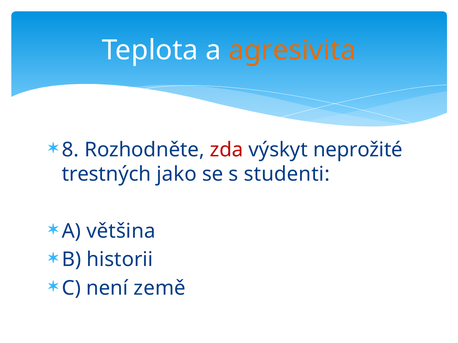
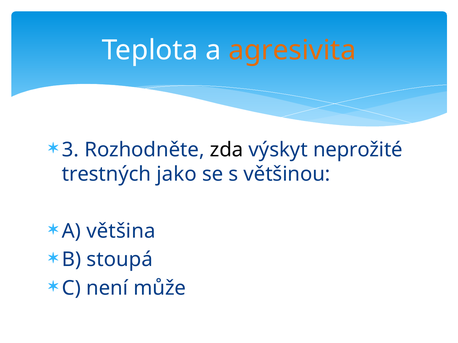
8: 8 -> 3
zda colour: red -> black
studenti: studenti -> většinou
historii: historii -> stoupá
země: země -> může
